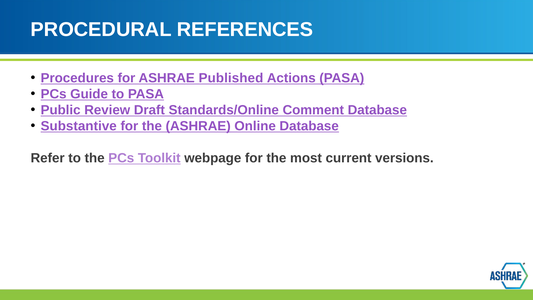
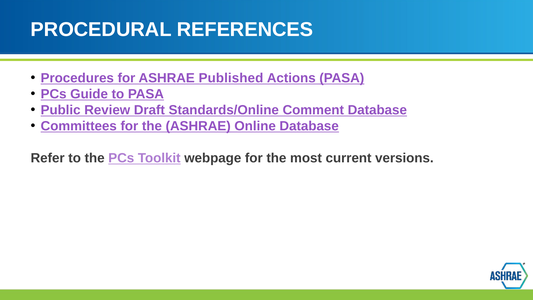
Substantive: Substantive -> Committees
